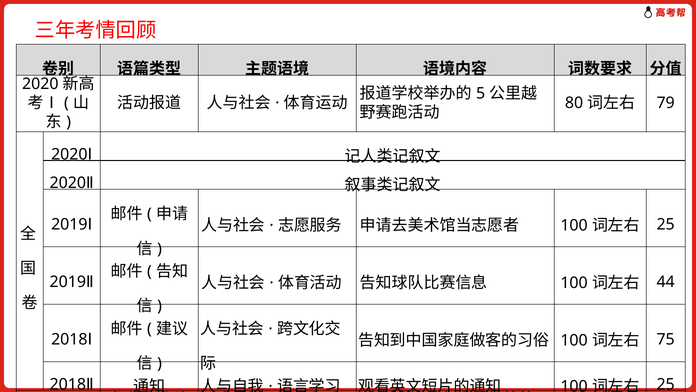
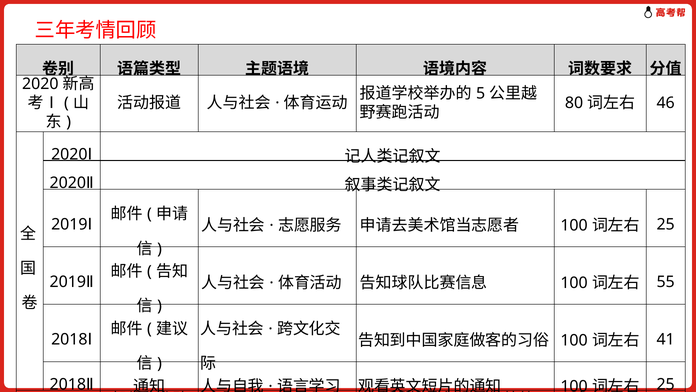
79: 79 -> 46
44: 44 -> 55
75: 75 -> 41
